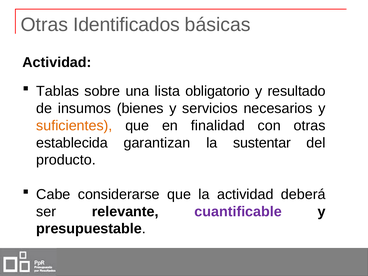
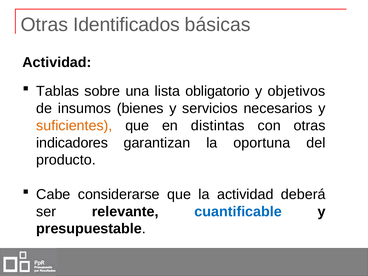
resultado: resultado -> objetivos
finalidad: finalidad -> distintas
establecida: establecida -> indicadores
sustentar: sustentar -> oportuna
cuantificable colour: purple -> blue
